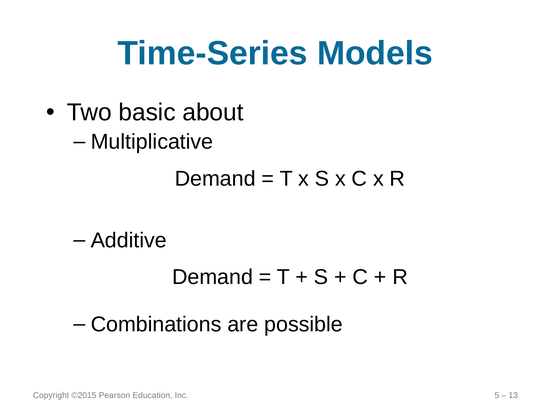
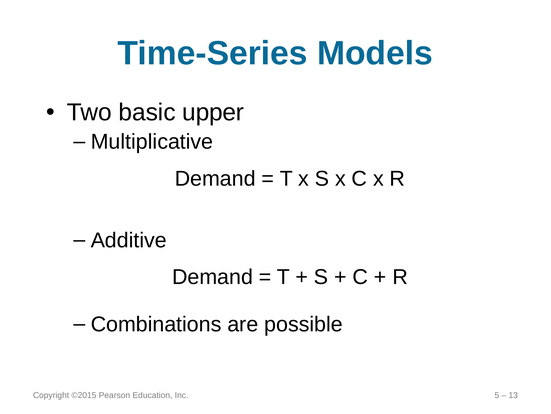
about: about -> upper
